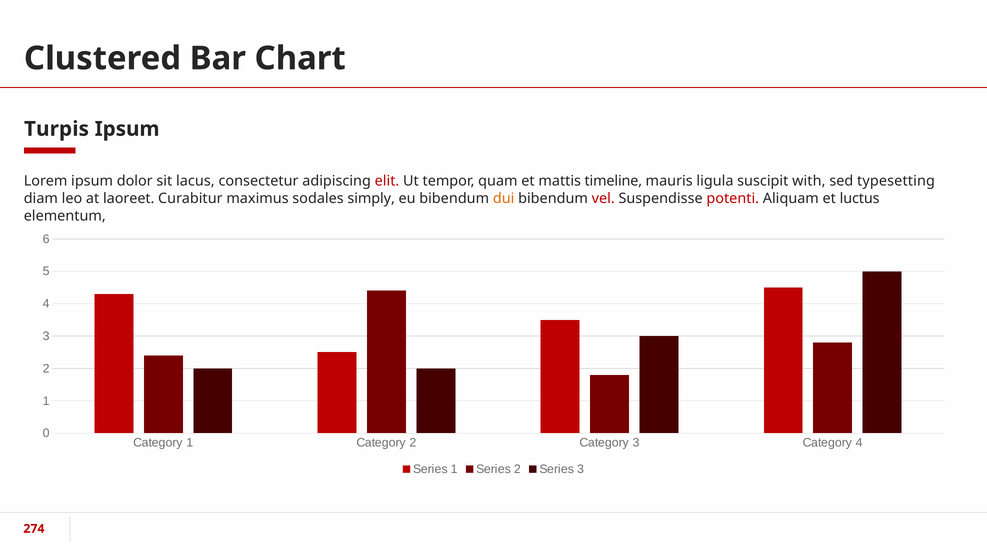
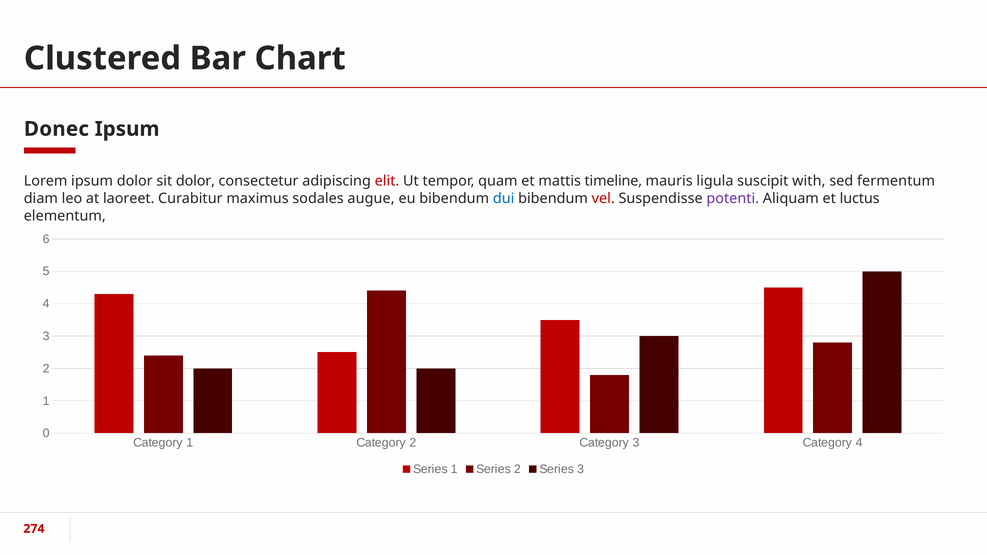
Turpis: Turpis -> Donec
sit lacus: lacus -> dolor
typesetting: typesetting -> fermentum
simply: simply -> augue
dui colour: orange -> blue
potenti colour: red -> purple
